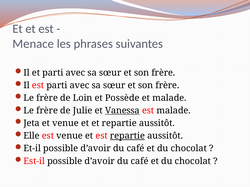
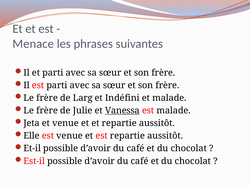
Loin: Loin -> Larg
Possède: Possède -> Indéfini
repartie at (127, 136) underline: present -> none
